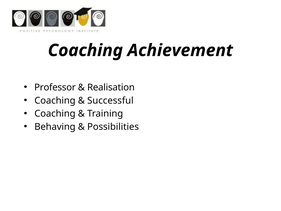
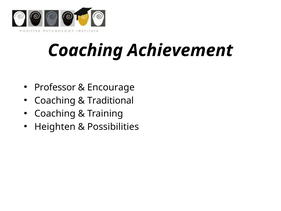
Realisation: Realisation -> Encourage
Successful: Successful -> Traditional
Behaving: Behaving -> Heighten
